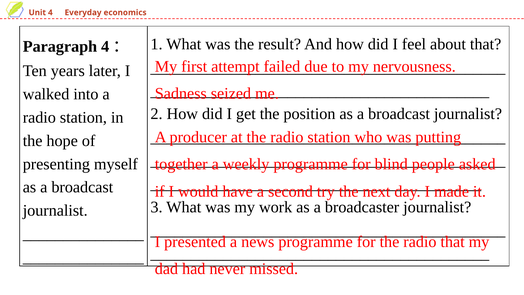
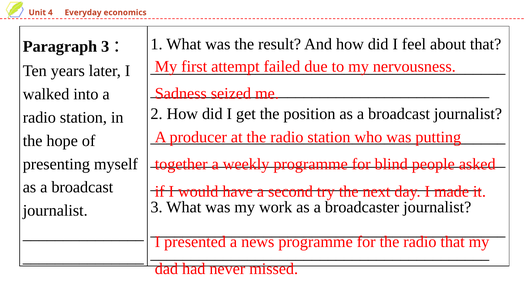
Paragraph 4: 4 -> 3
